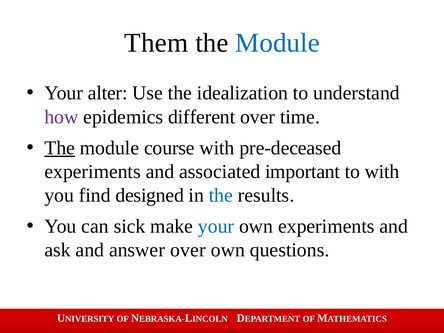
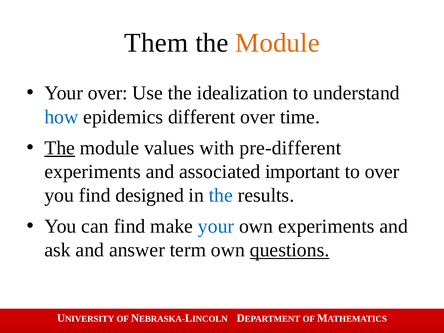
Module at (278, 43) colour: blue -> orange
Your alter: alter -> over
how colour: purple -> blue
course: course -> values
pre-deceased: pre-deceased -> pre-different
to with: with -> over
can sick: sick -> find
answer over: over -> term
questions underline: none -> present
